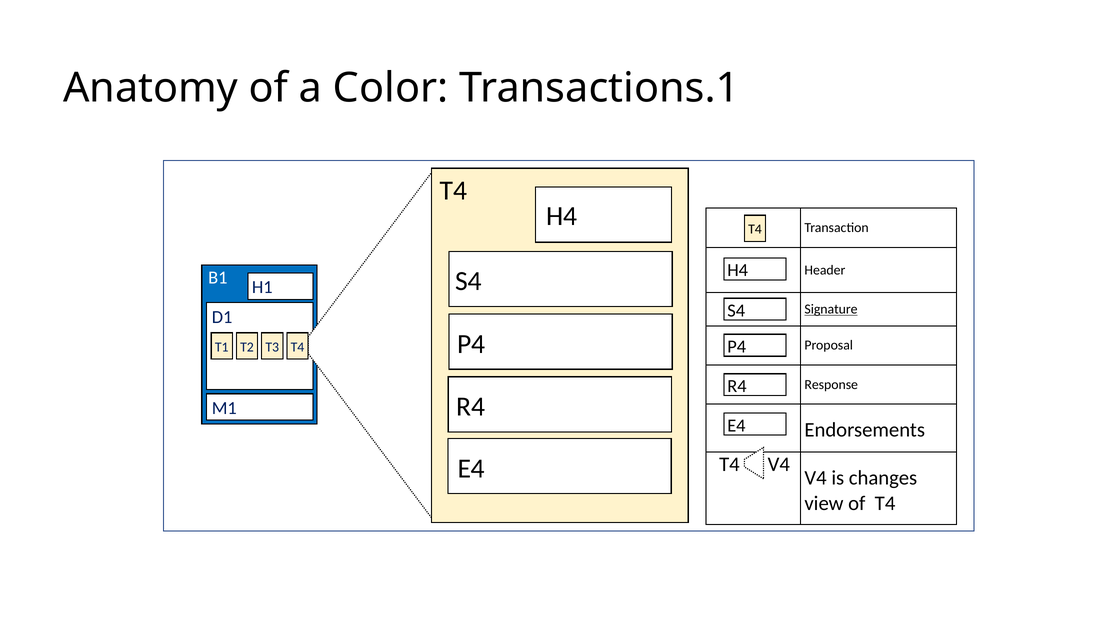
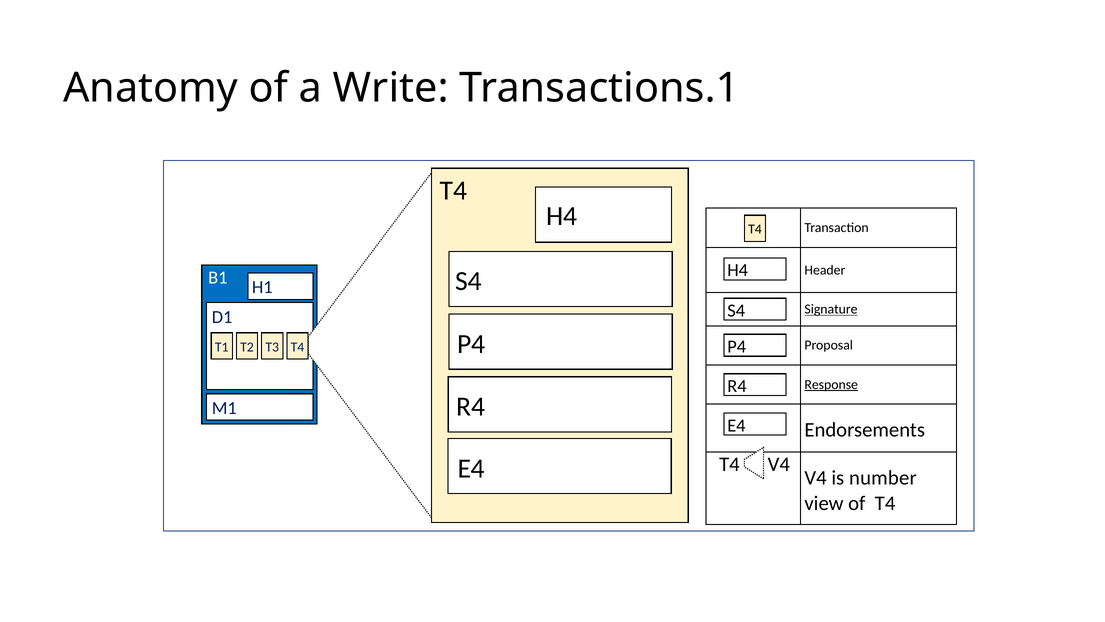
Color: Color -> Write
Response underline: none -> present
changes: changes -> number
